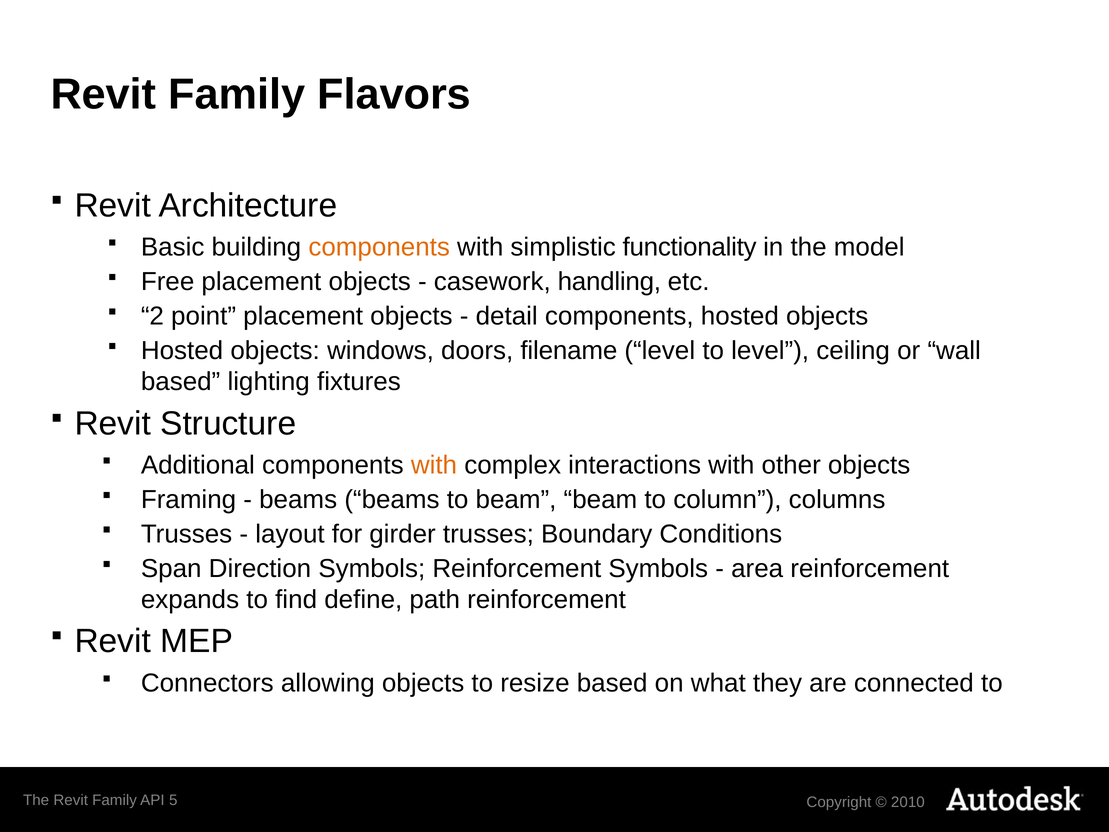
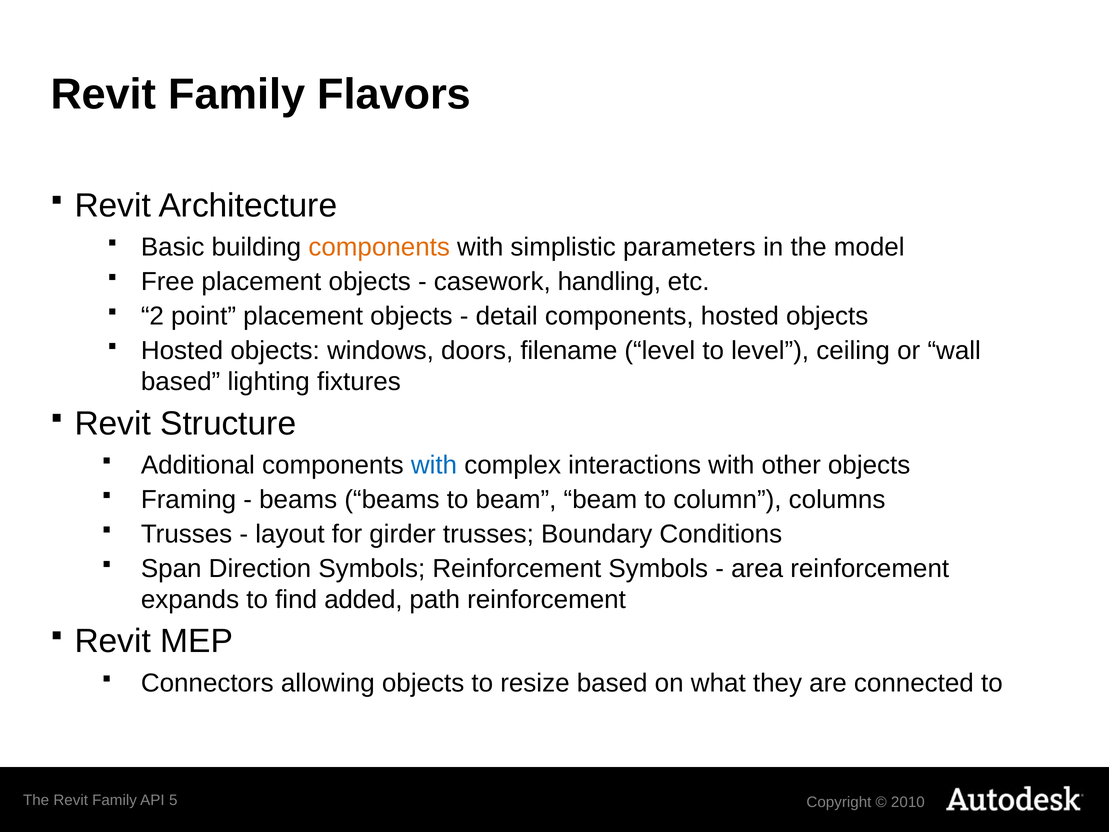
functionality: functionality -> parameters
with at (434, 465) colour: orange -> blue
define: define -> added
